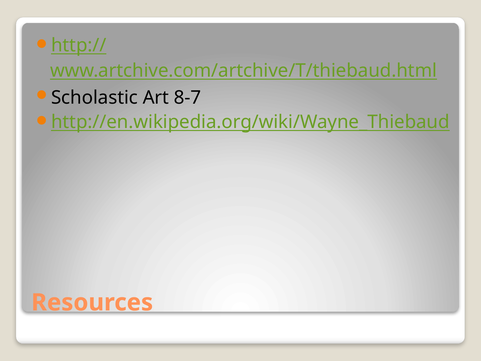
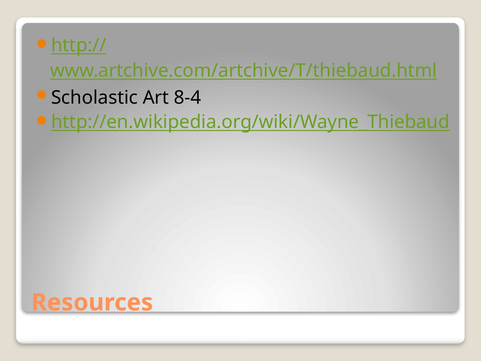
8-7: 8-7 -> 8-4
